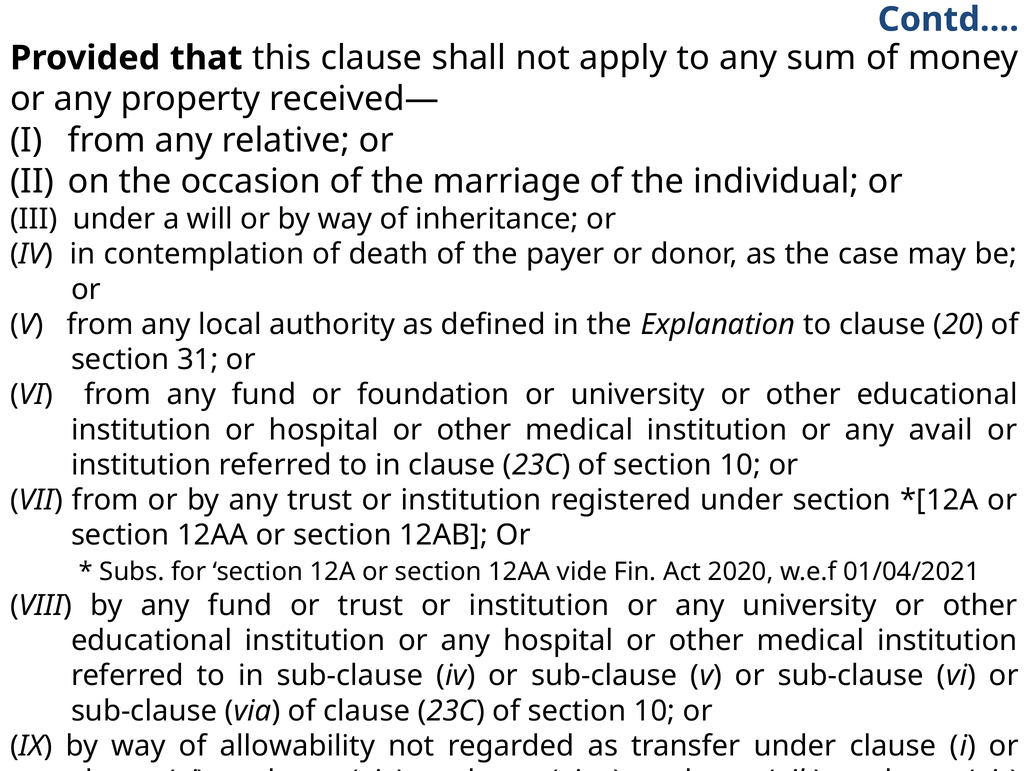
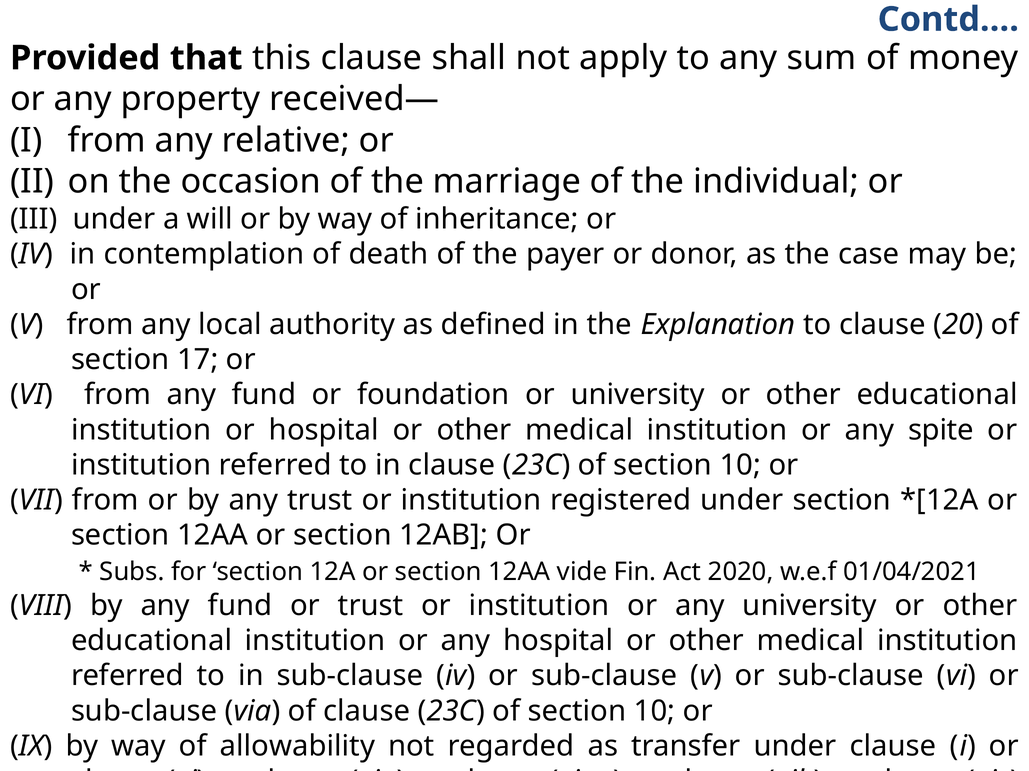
31: 31 -> 17
avail: avail -> spite
